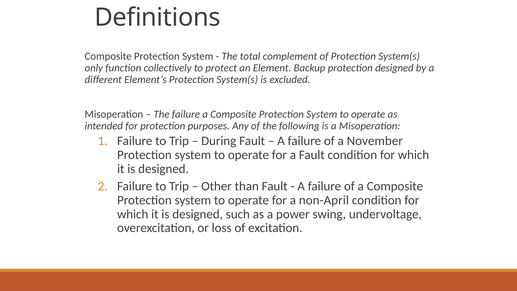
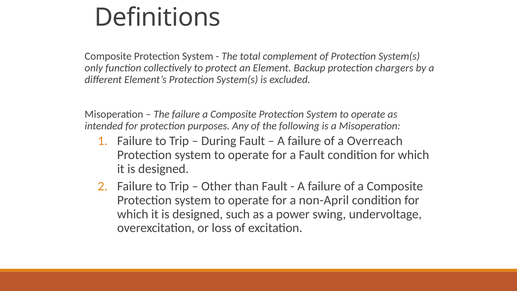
protection designed: designed -> chargers
November: November -> Overreach
